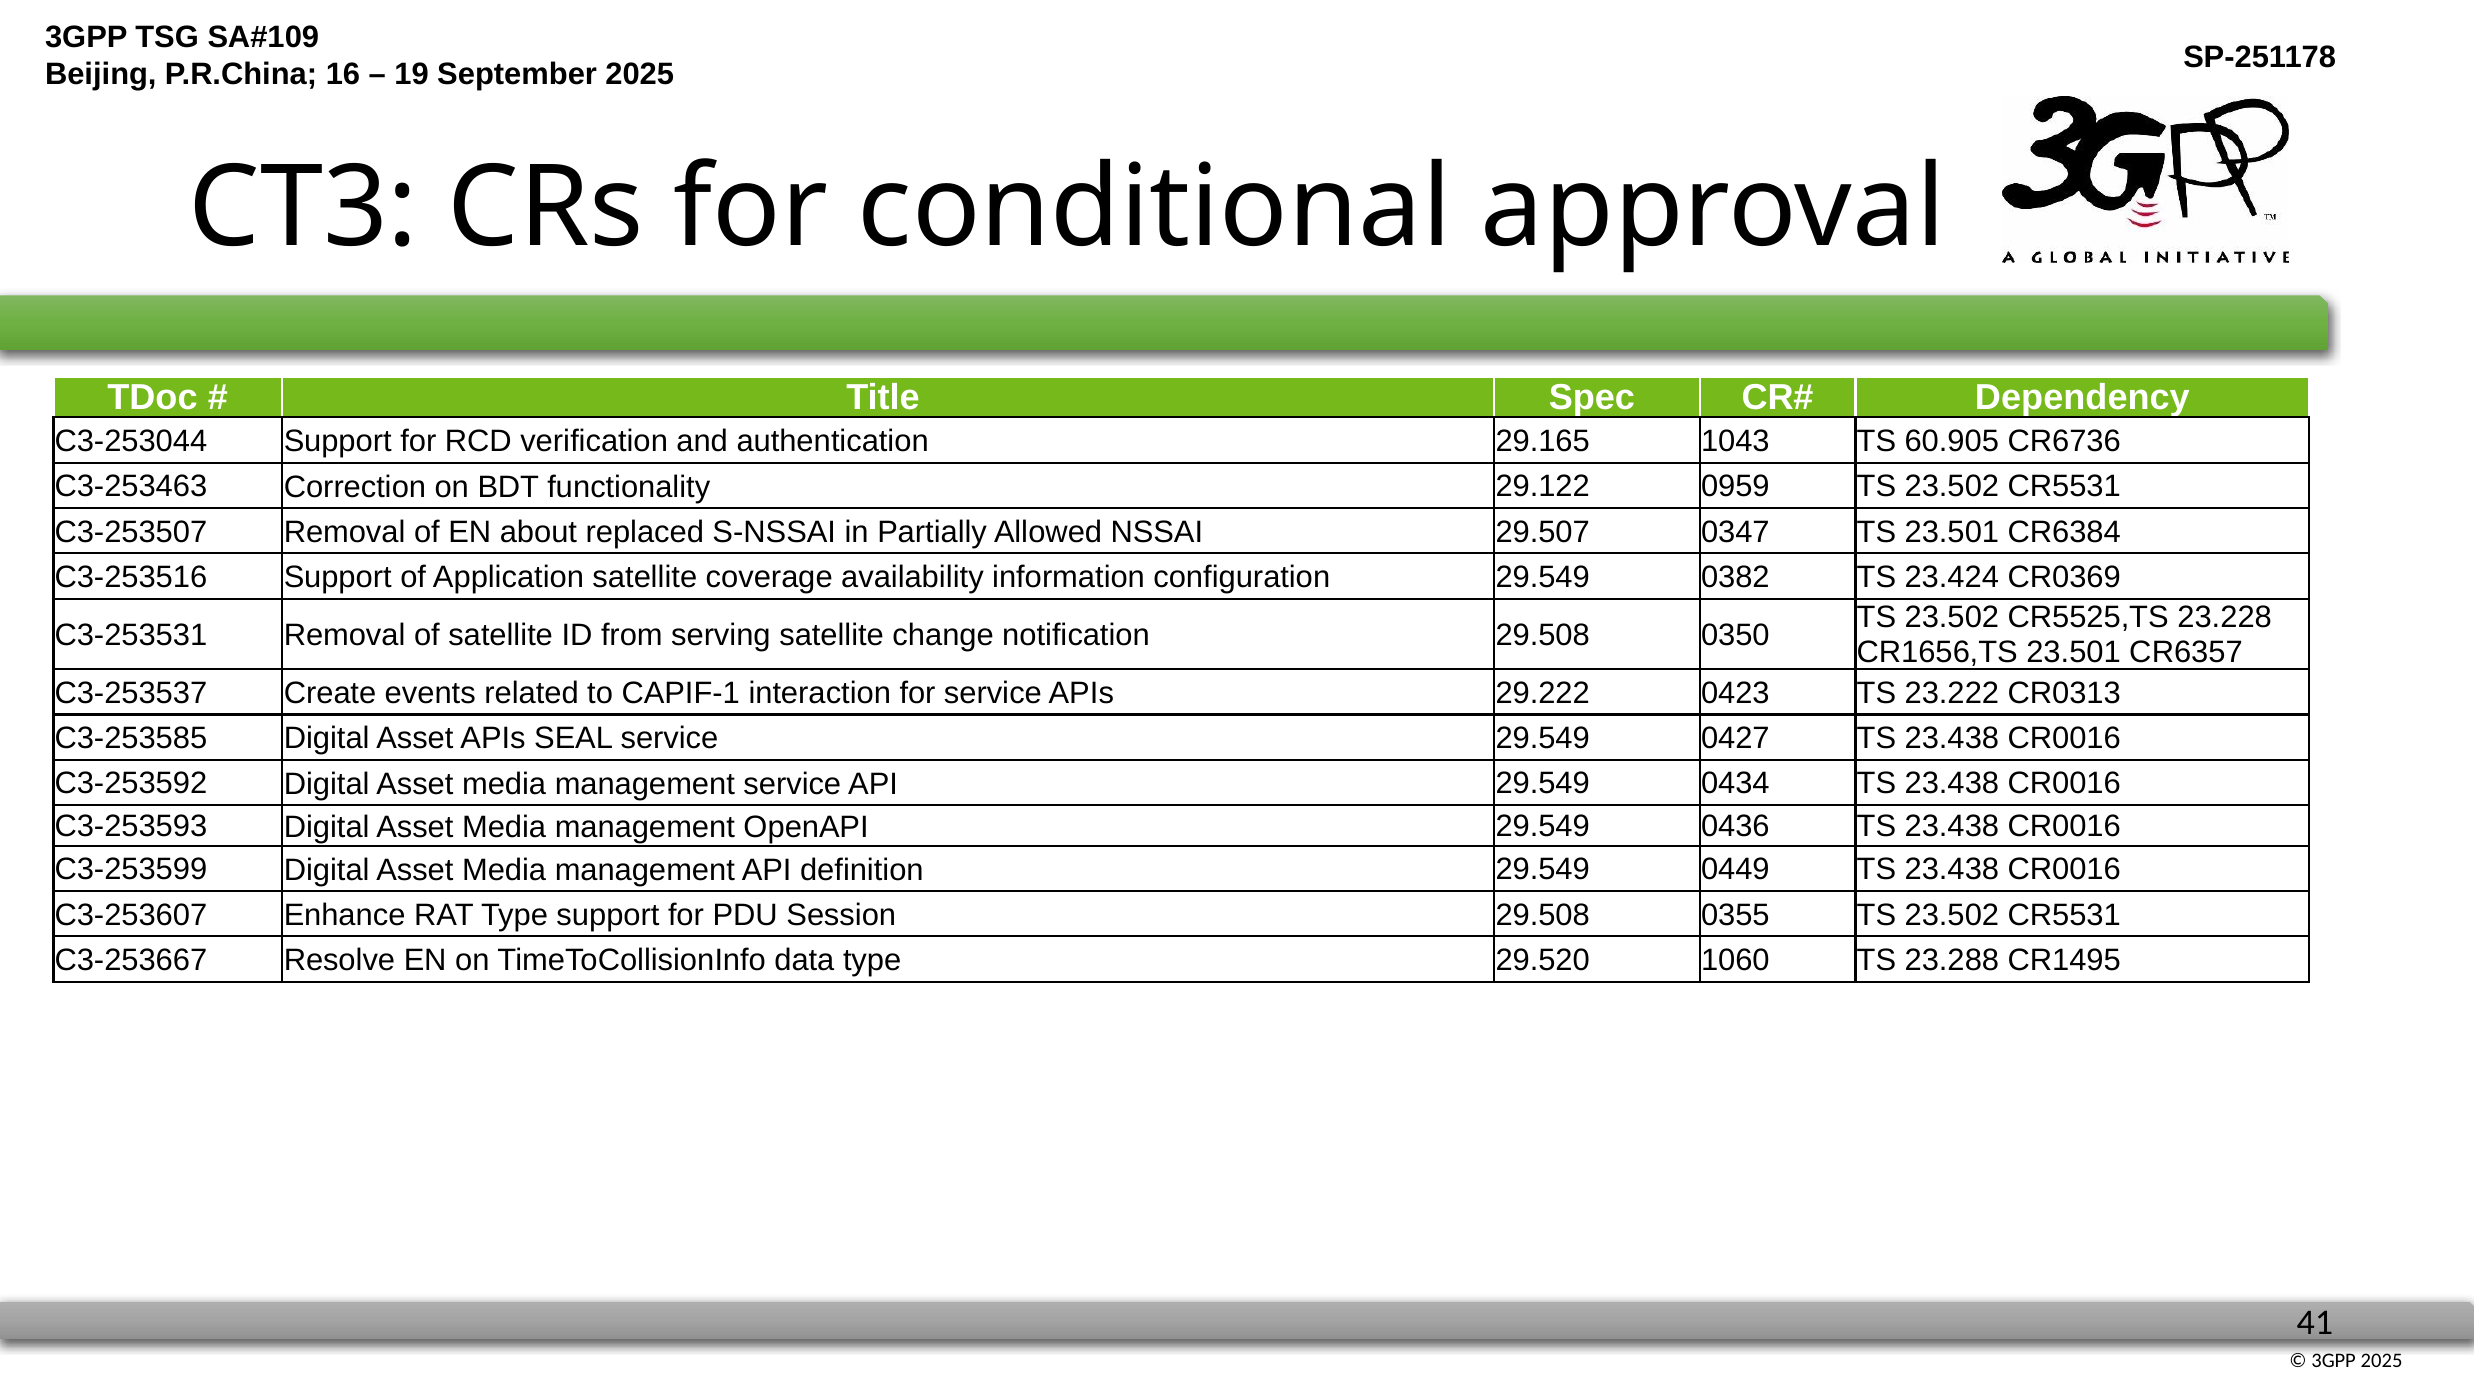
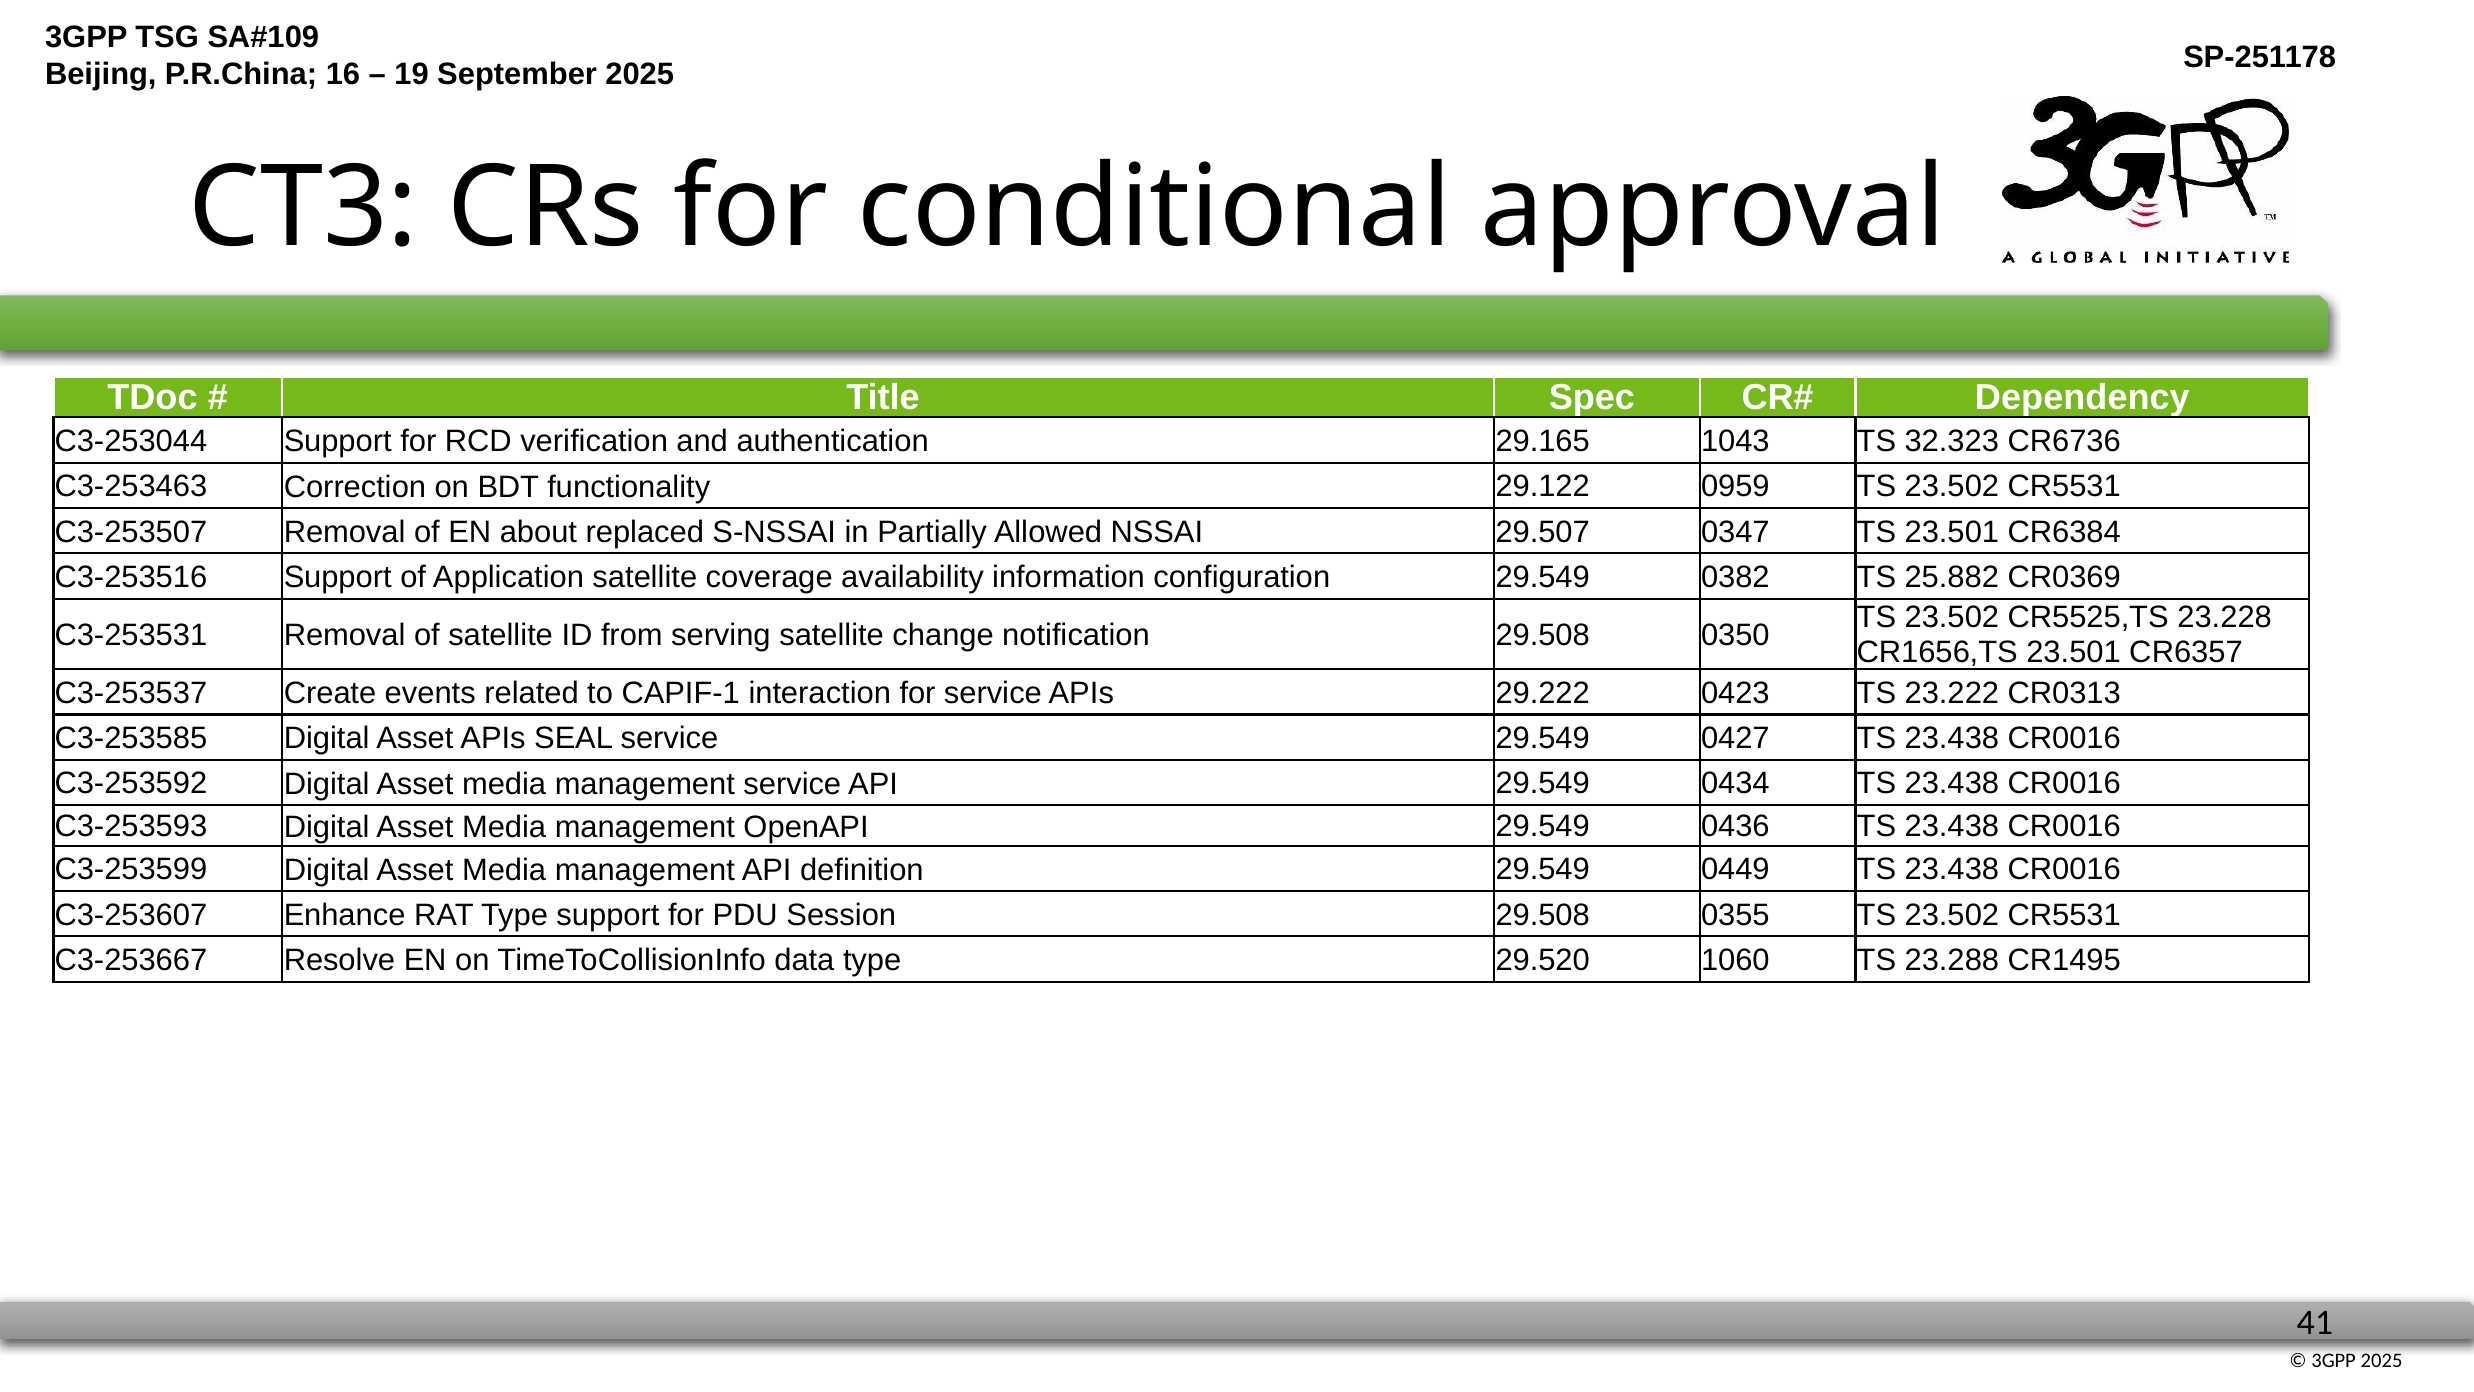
60.905: 60.905 -> 32.323
23.424: 23.424 -> 25.882
